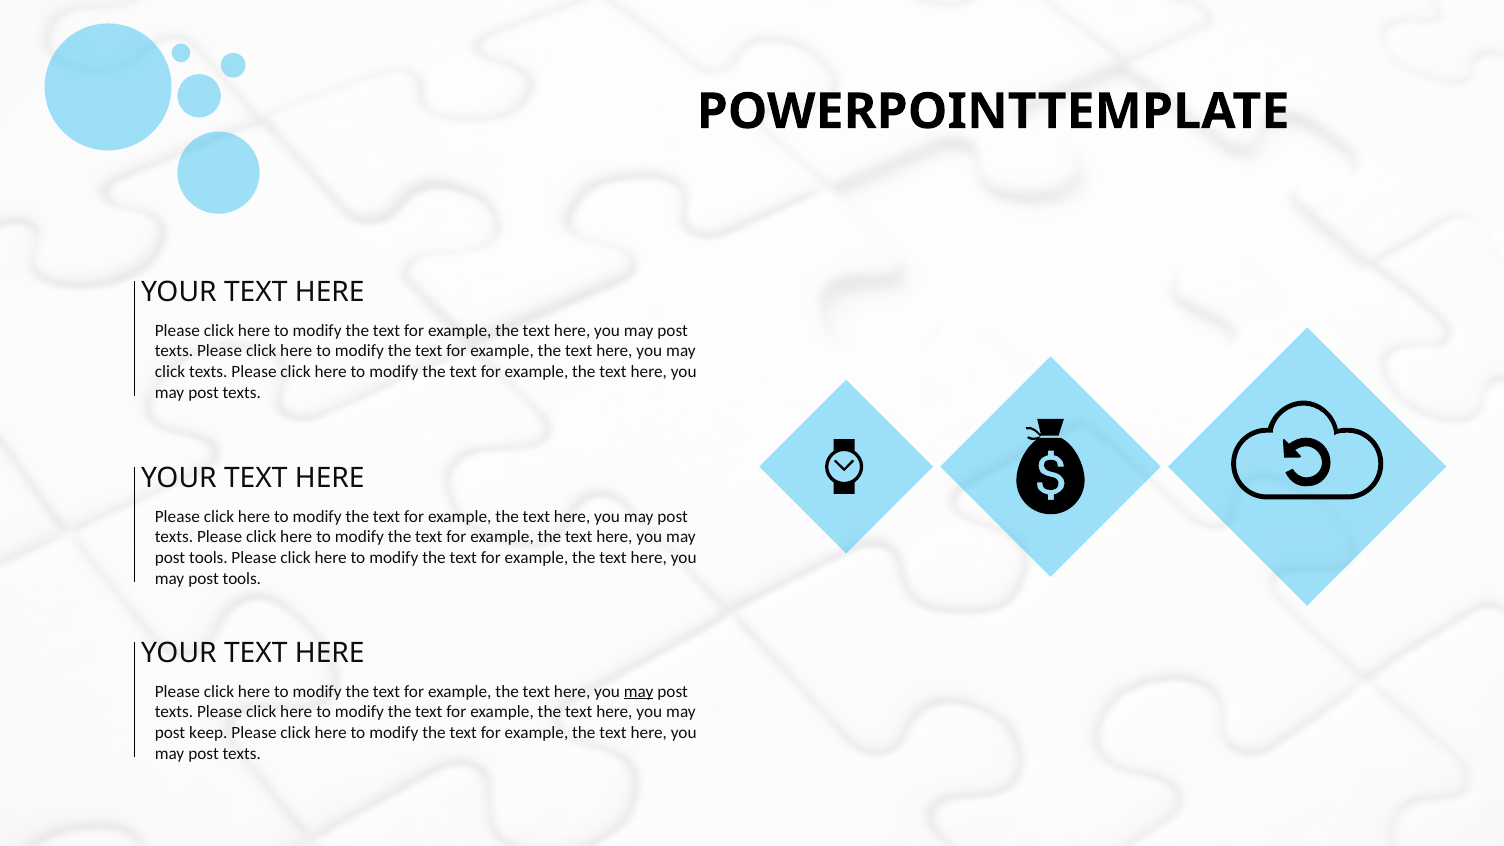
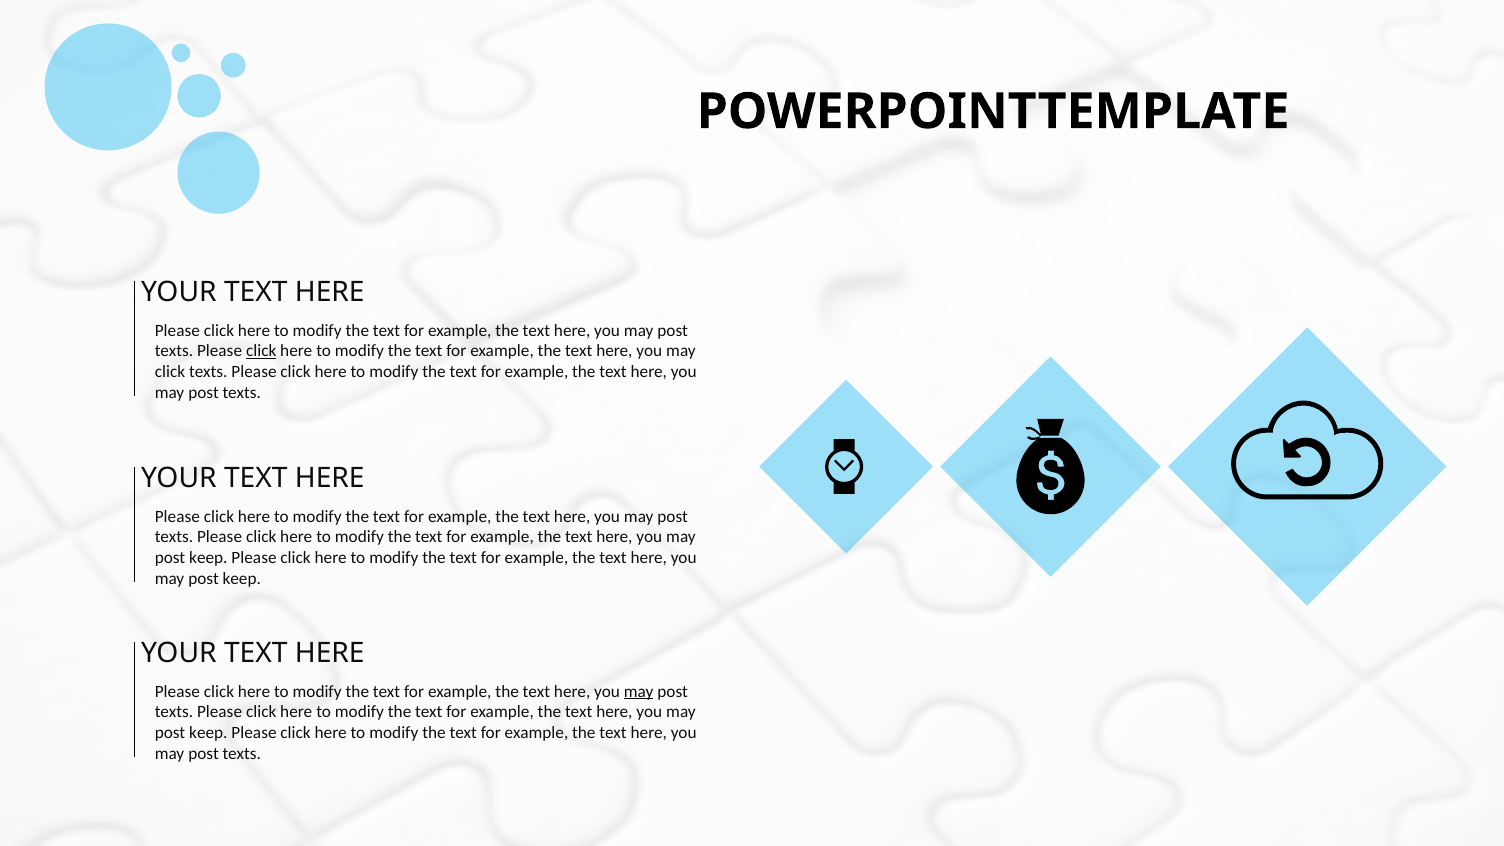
click at (261, 351) underline: none -> present
tools at (208, 558): tools -> keep
tools at (242, 579): tools -> keep
